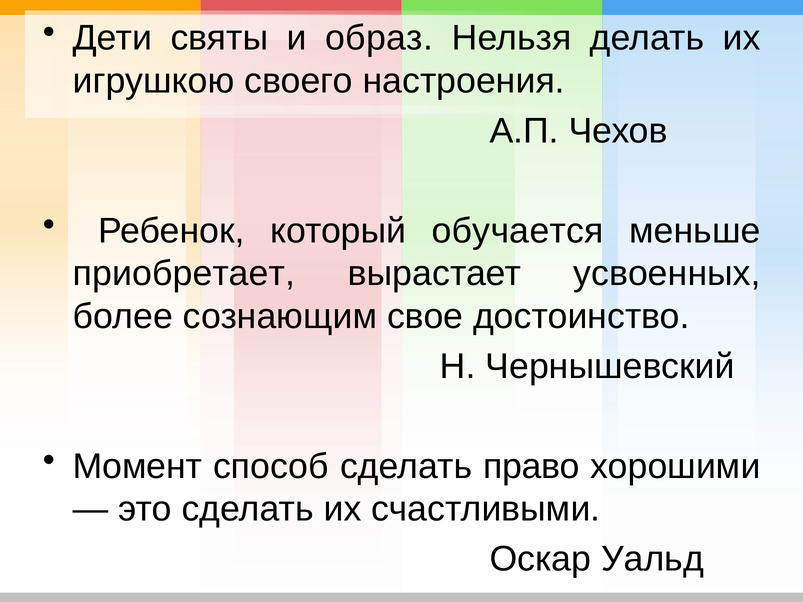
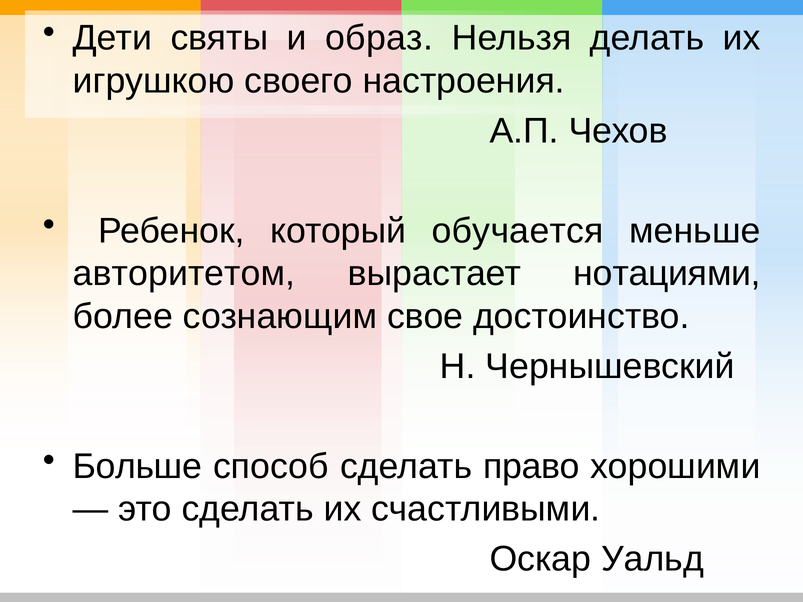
приобретает: приобретает -> авторитетом
усвоенных: усвоенных -> нотациями
Момент: Момент -> Больше
